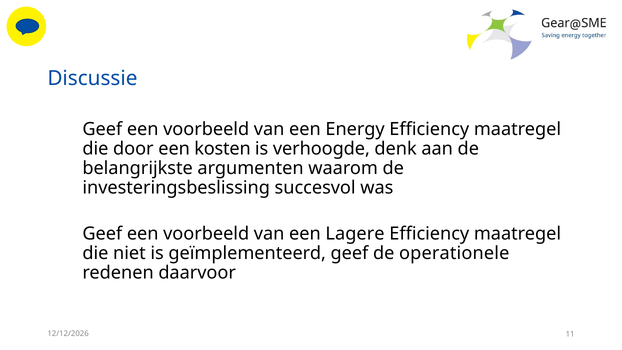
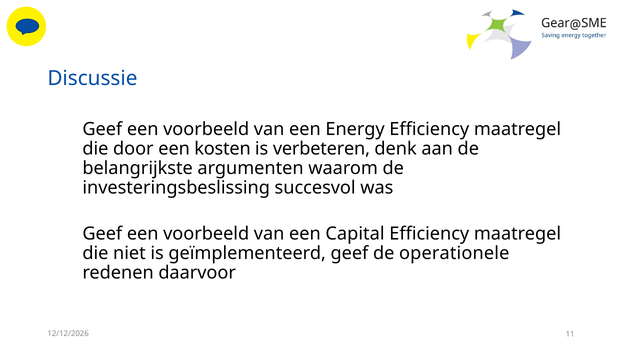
verhoogde: verhoogde -> verbeteren
Lagere: Lagere -> Capital
